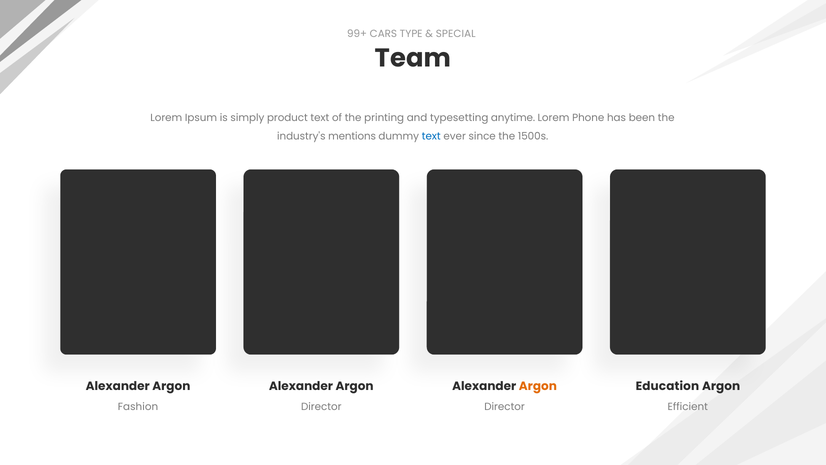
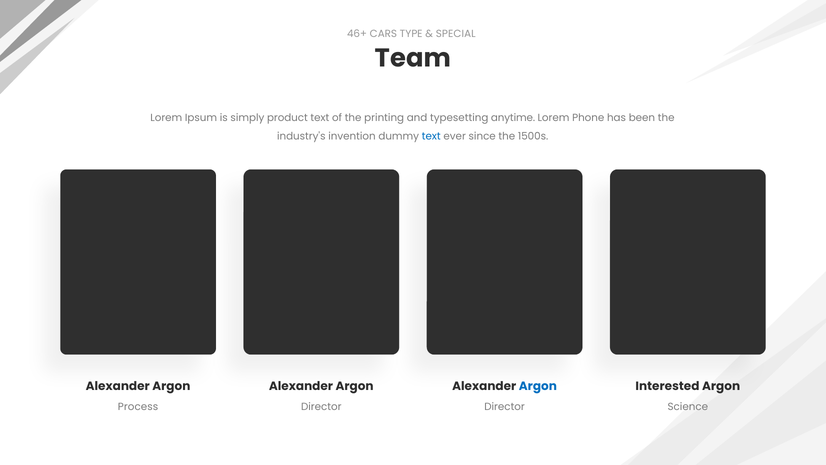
99+: 99+ -> 46+
mentions: mentions -> invention
Argon at (538, 386) colour: orange -> blue
Education: Education -> Interested
Fashion: Fashion -> Process
Efficient: Efficient -> Science
